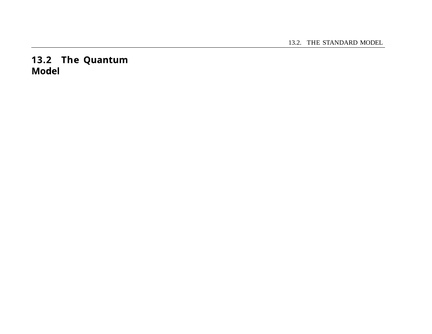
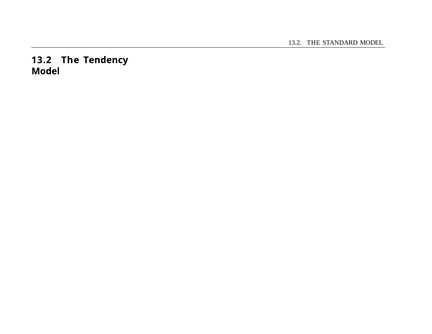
Quantum: Quantum -> Tendency
